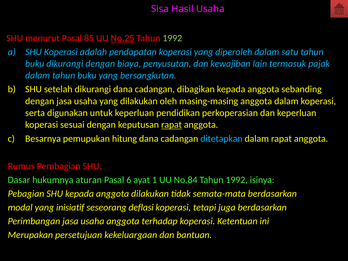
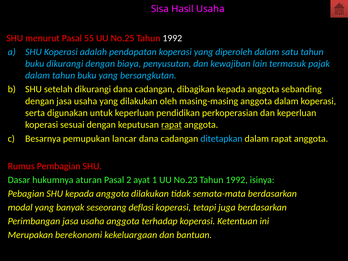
85: 85 -> 55
No.25 underline: present -> none
1992 at (172, 38) colour: light green -> white
hitung: hitung -> lancar
6: 6 -> 2
No.84: No.84 -> No.23
inisiatif: inisiatif -> banyak
persetujuan: persetujuan -> berekonomi
